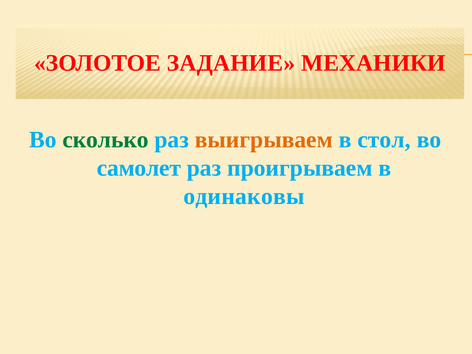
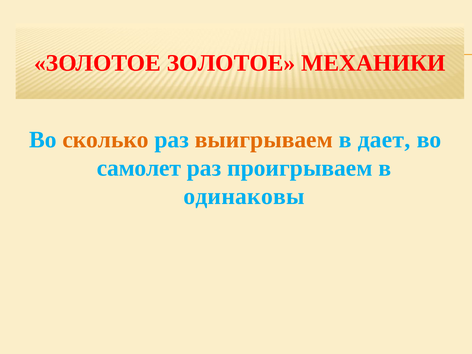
ЗОЛОТОЕ ЗАДАНИЕ: ЗАДАНИЕ -> ЗОЛОТОЕ
сколько colour: green -> orange
стол: стол -> дает
